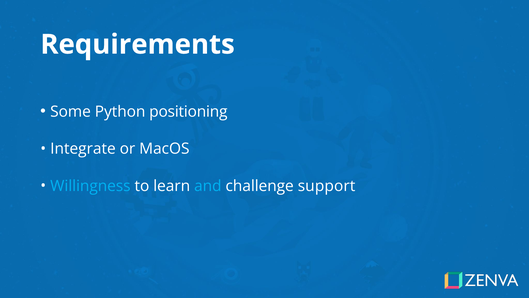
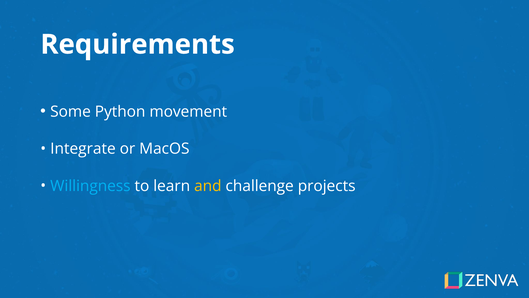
positioning: positioning -> movement
and colour: light blue -> yellow
support: support -> projects
